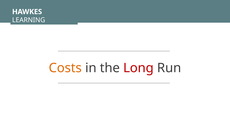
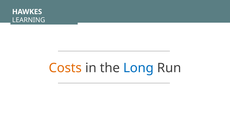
Long colour: red -> blue
